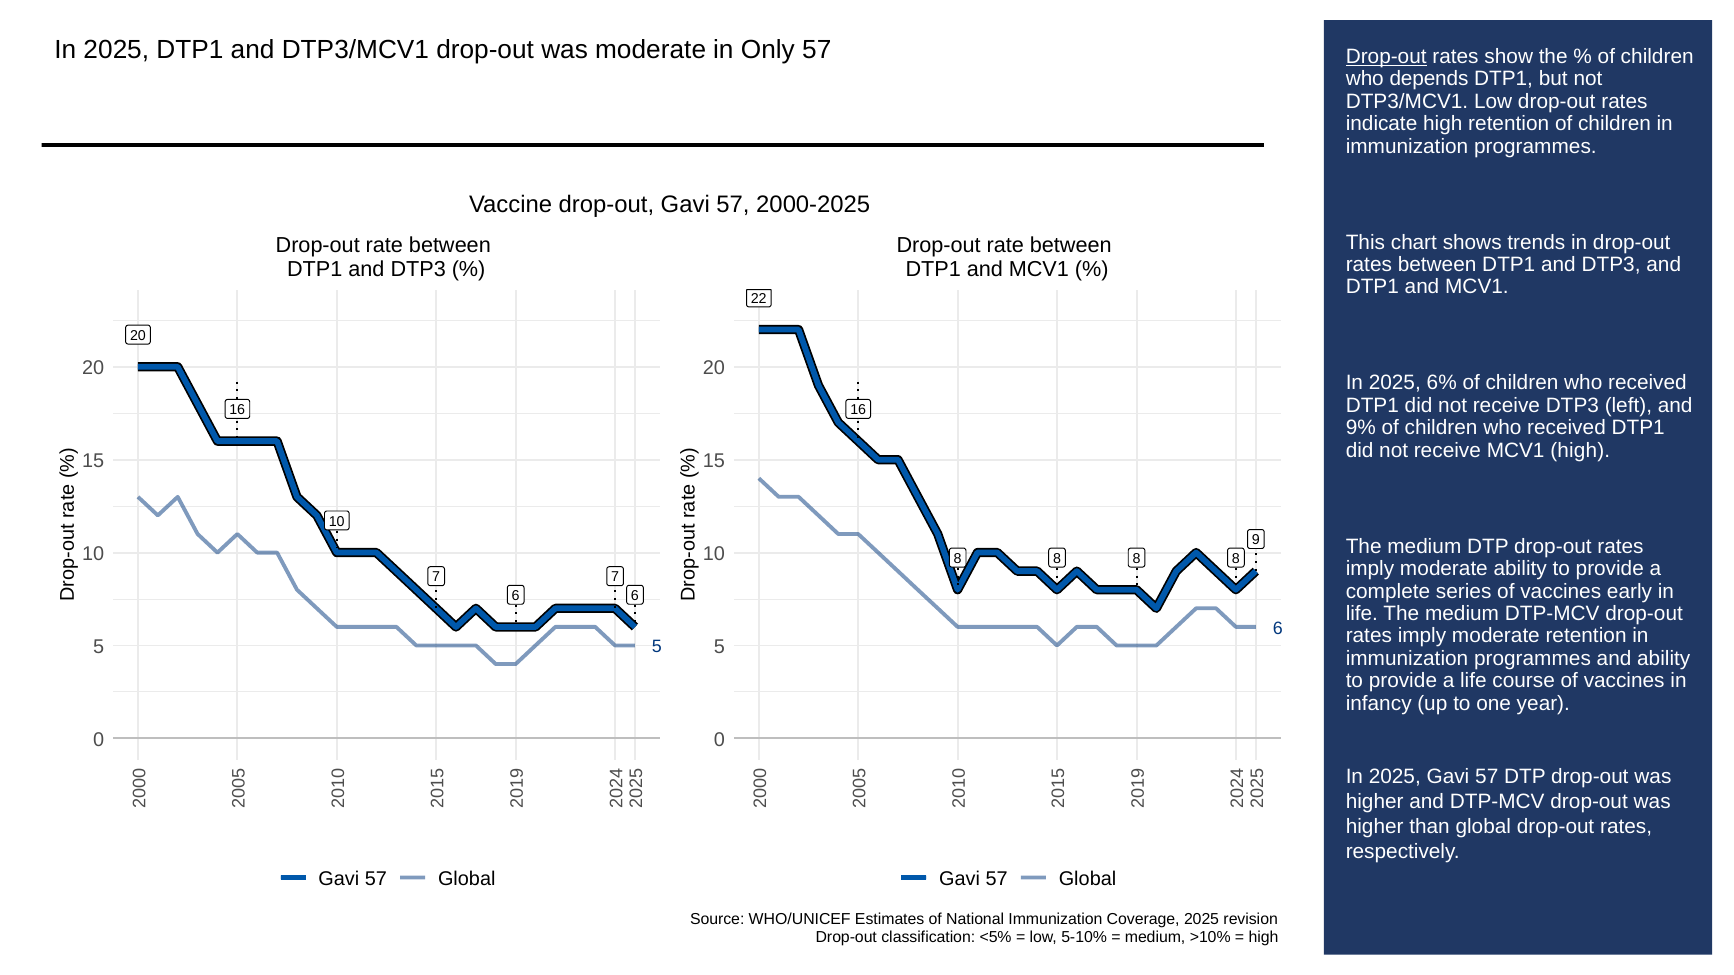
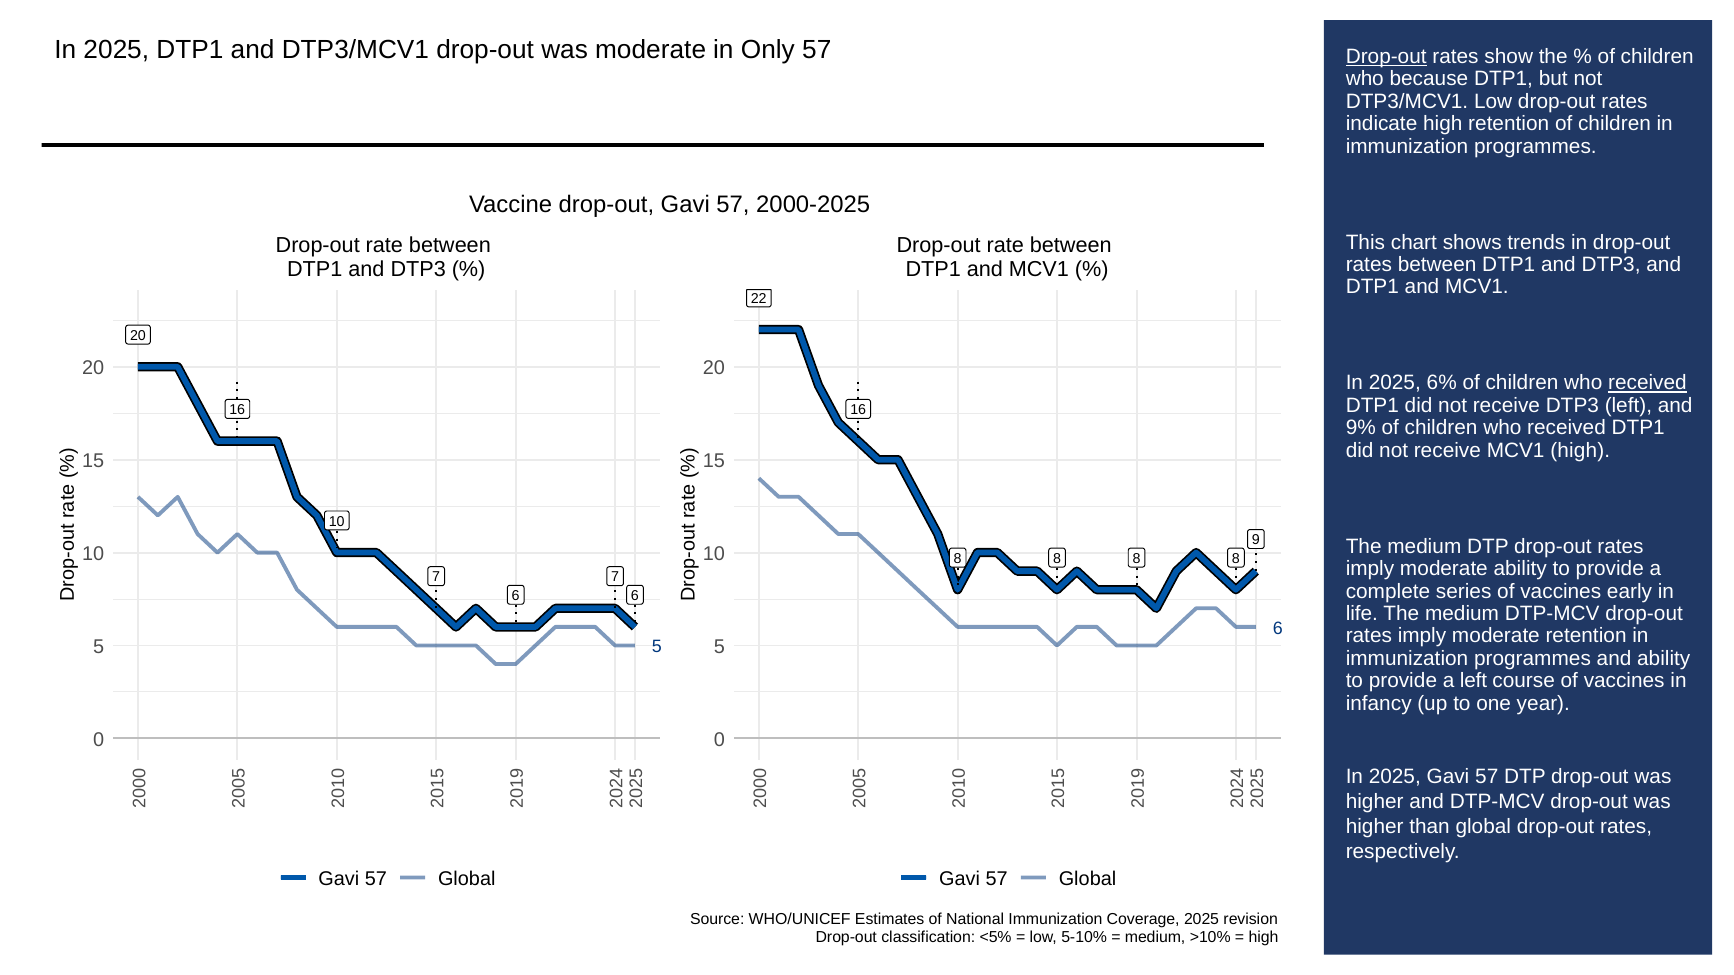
depends: depends -> because
received at (1647, 383) underline: none -> present
a life: life -> left
